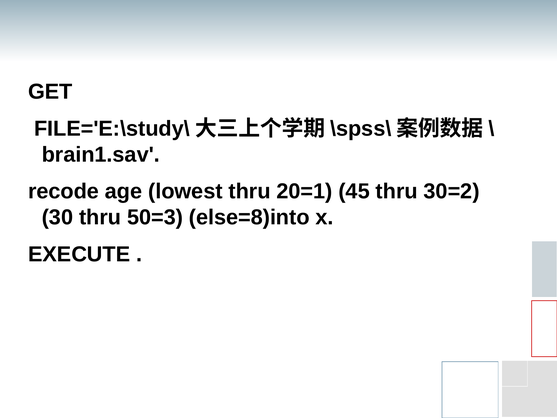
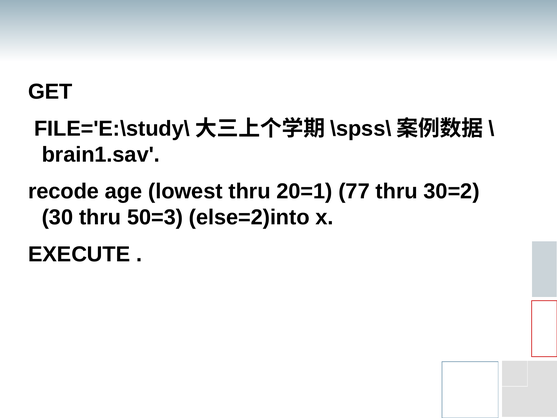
45: 45 -> 77
else=8)into: else=8)into -> else=2)into
